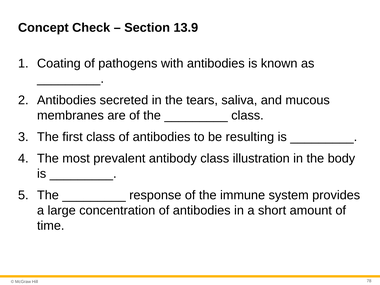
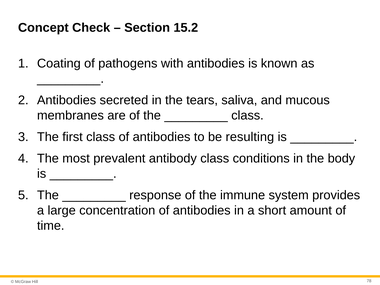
13.9: 13.9 -> 15.2
illustration: illustration -> conditions
